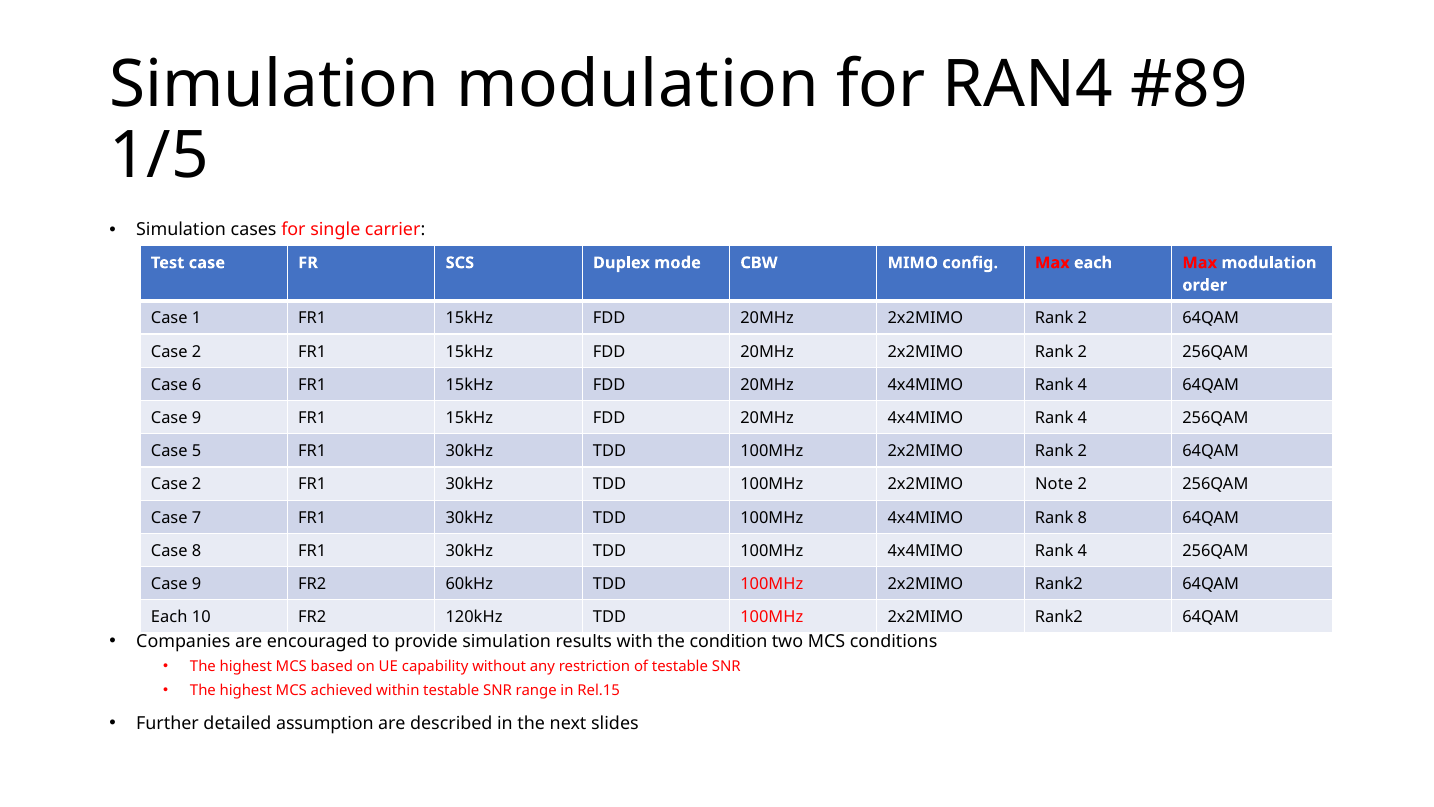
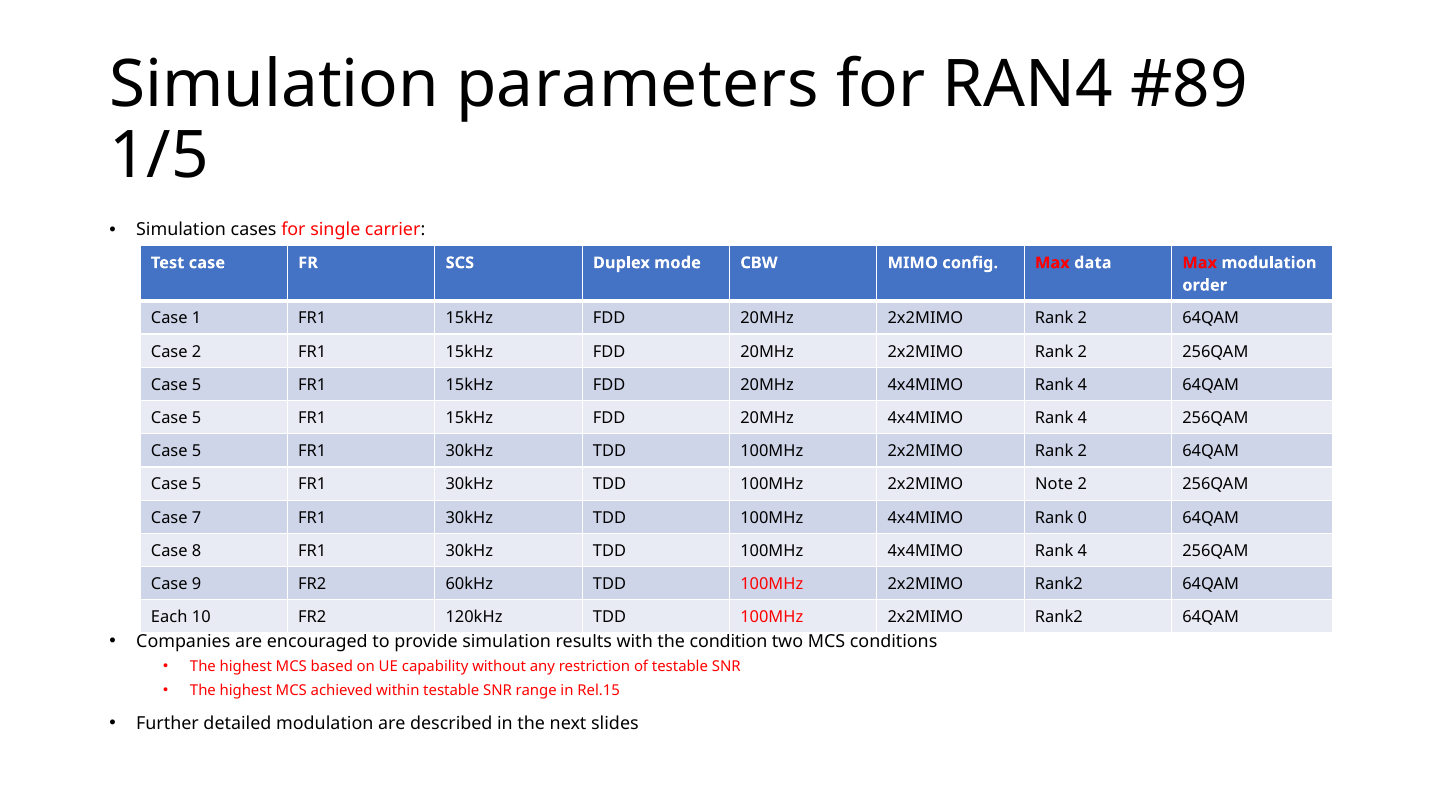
Simulation modulation: modulation -> parameters
Max each: each -> data
6 at (197, 385): 6 -> 5
9 at (197, 418): 9 -> 5
2 at (197, 484): 2 -> 5
Rank 8: 8 -> 0
detailed assumption: assumption -> modulation
